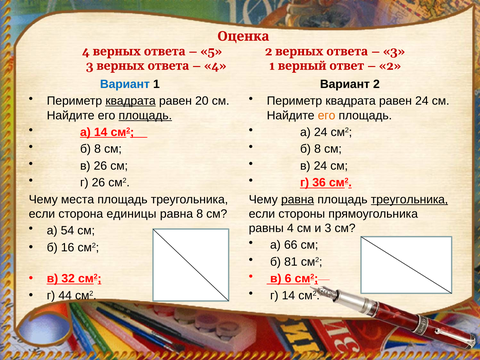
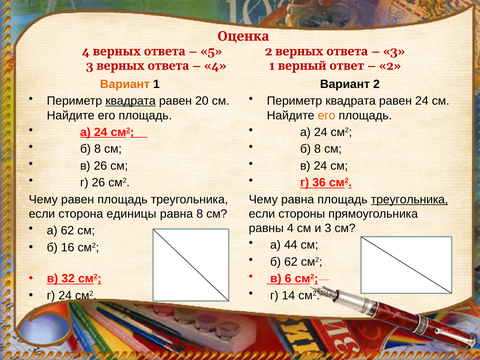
Вариант at (125, 84) colour: blue -> orange
площадь at (145, 115) underline: present -> none
14 at (101, 132): 14 -> 24
Чему места: места -> равен
равна at (298, 199) underline: present -> none
а 54: 54 -> 62
66: 66 -> 44
б 81: 81 -> 62
г 44: 44 -> 24
